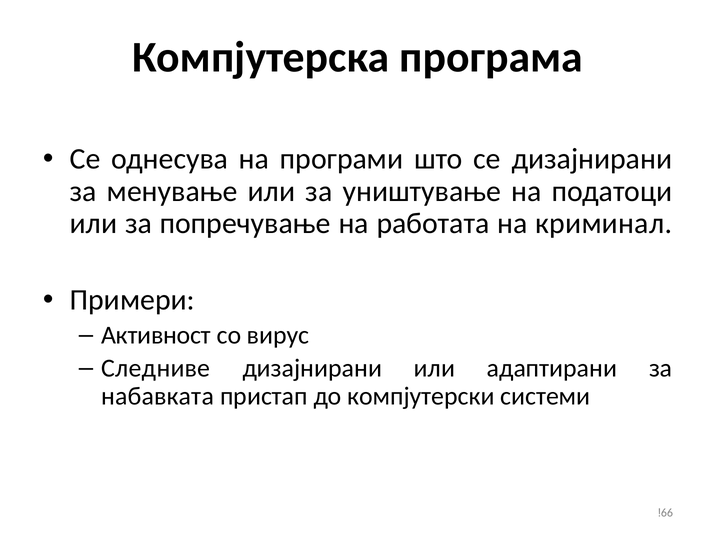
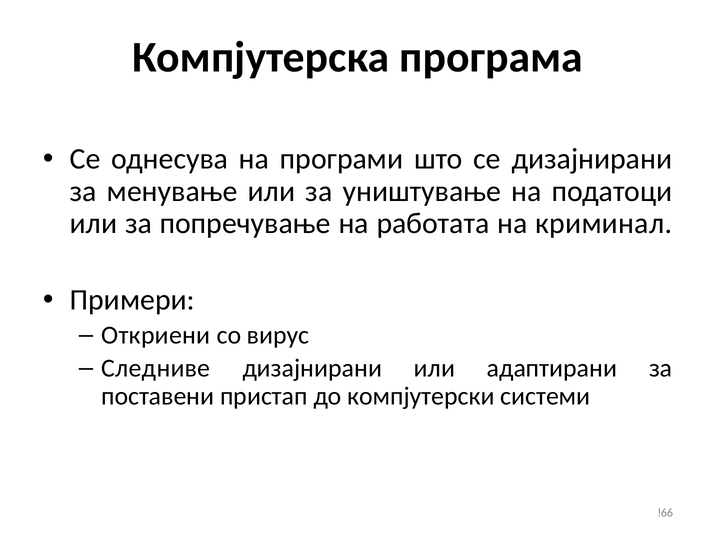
Активност: Активност -> Откриени
набавката: набавката -> поставени
